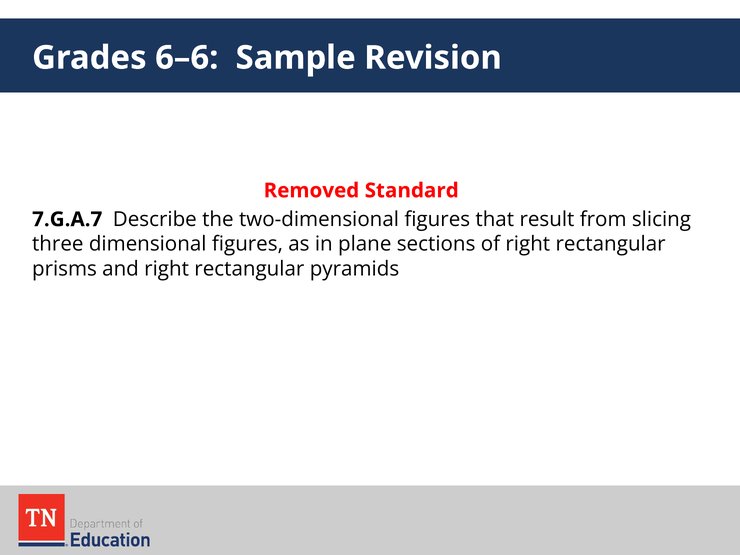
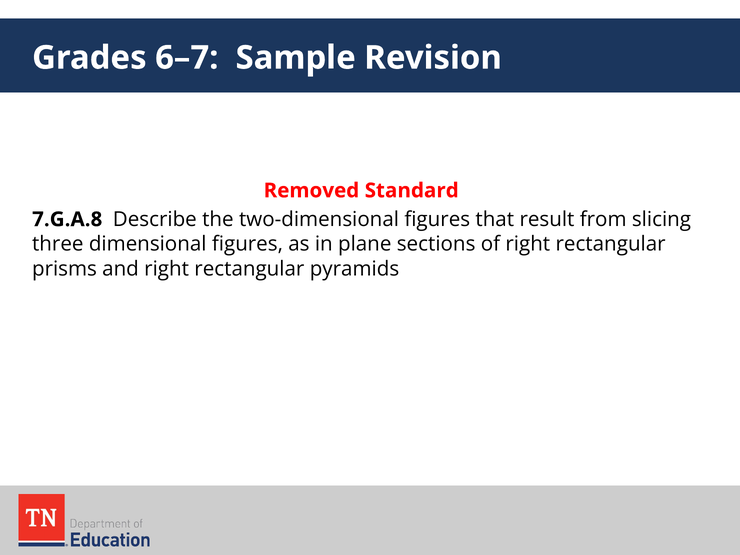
6–6: 6–6 -> 6–7
7.G.A.7: 7.G.A.7 -> 7.G.A.8
